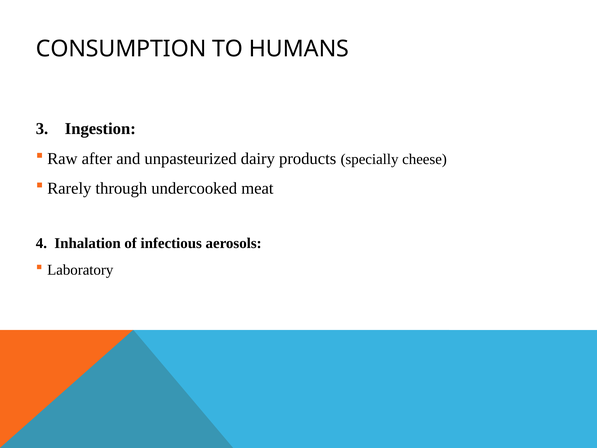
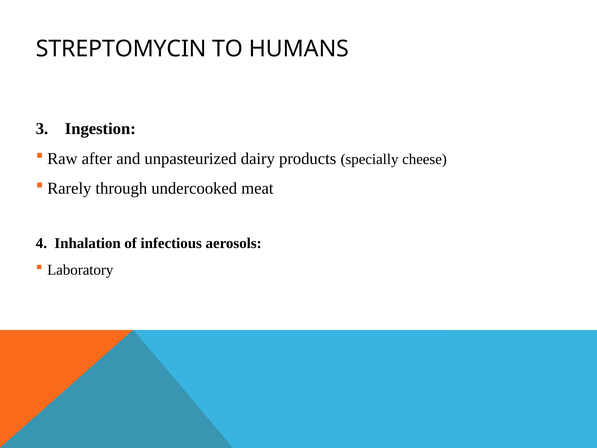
CONSUMPTION: CONSUMPTION -> STREPTOMYCIN
